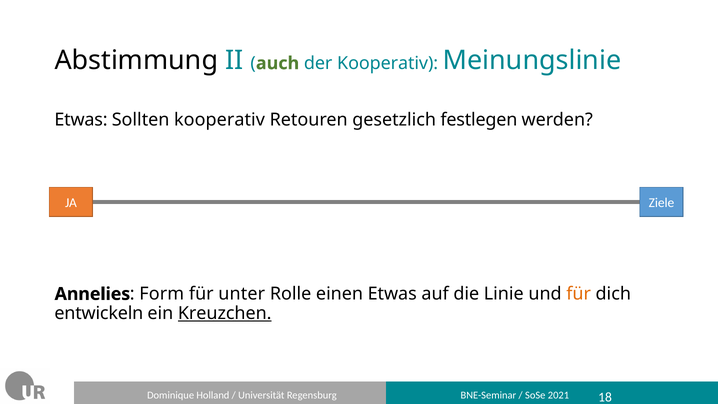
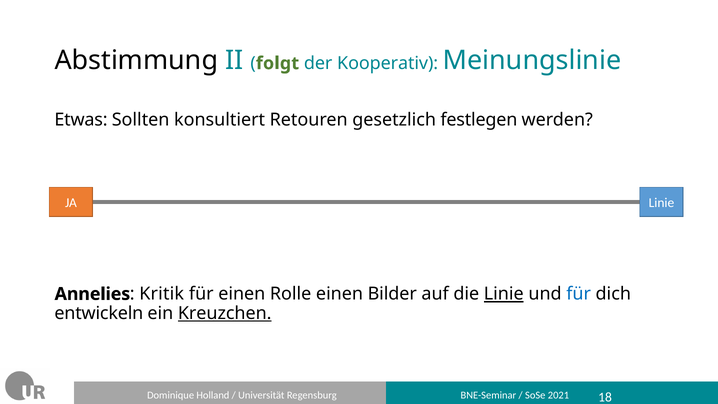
auch: auch -> folgt
Sollten kooperativ: kooperativ -> konsultiert
JA Ziele: Ziele -> Linie
Form: Form -> Kritik
für unter: unter -> einen
einen Etwas: Etwas -> Bilder
Linie at (504, 294) underline: none -> present
für at (579, 294) colour: orange -> blue
